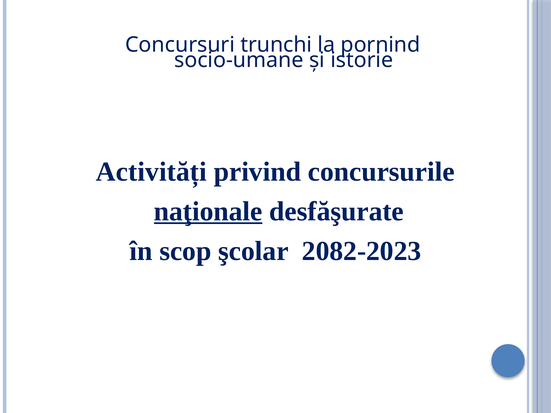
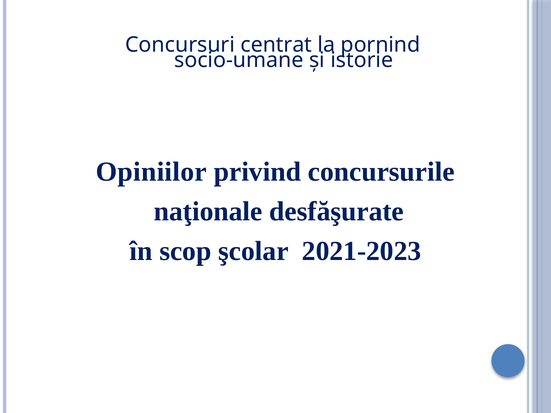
trunchi: trunchi -> centrat
Activități: Activități -> Opiniilor
naţionale underline: present -> none
2082-2023: 2082-2023 -> 2021-2023
